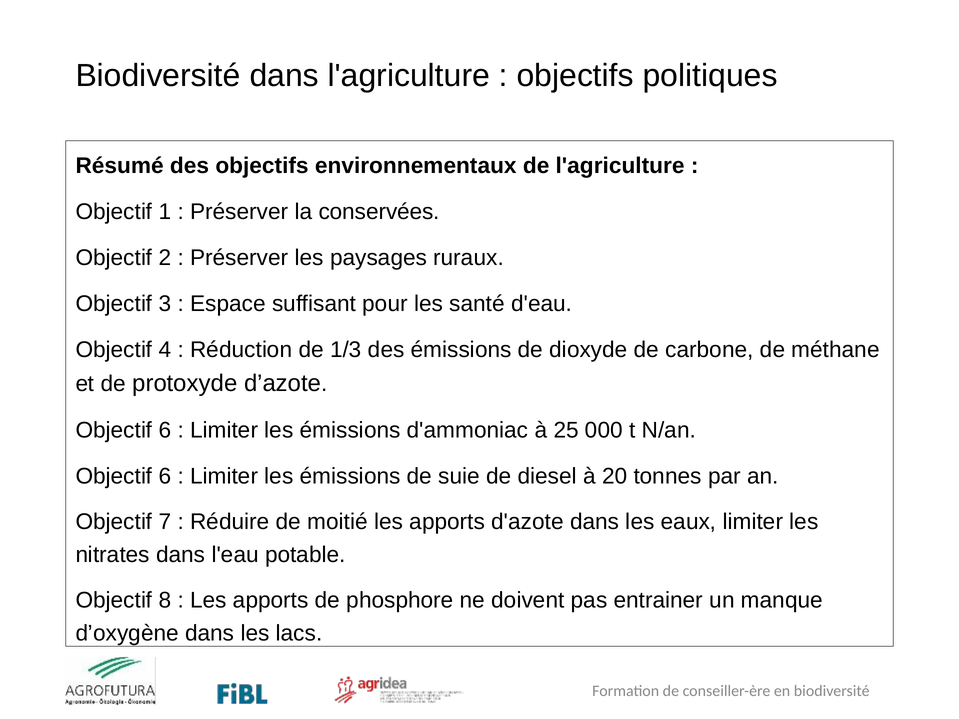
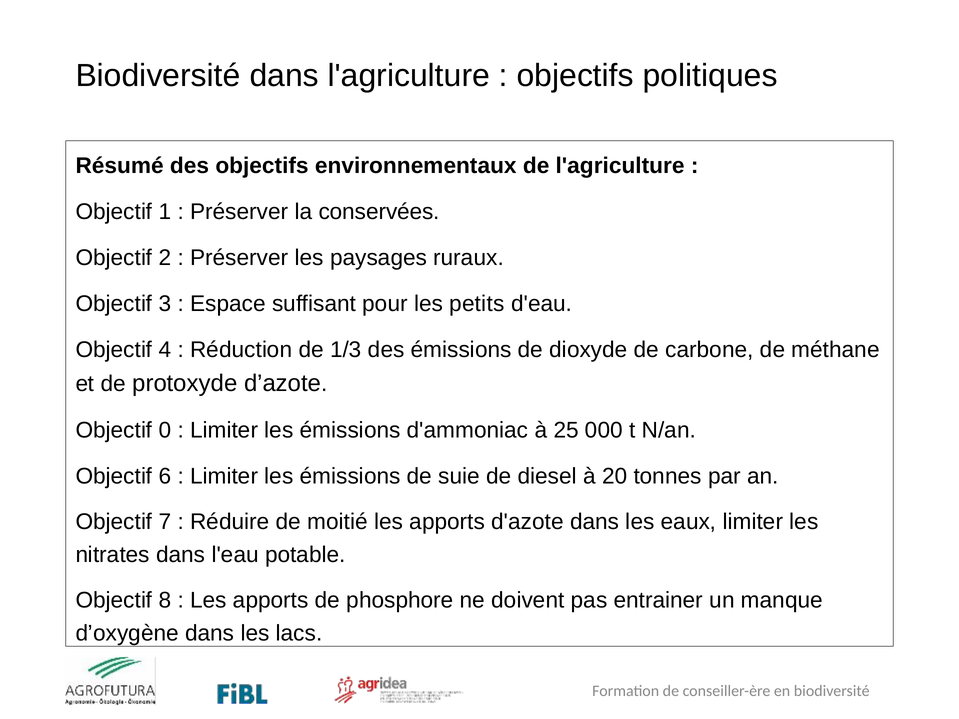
santé: santé -> petits
6 at (165, 430): 6 -> 0
